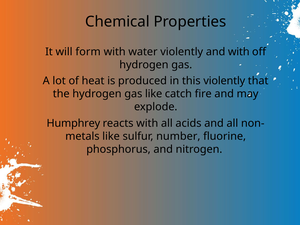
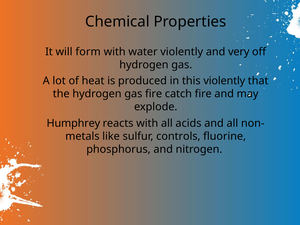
and with: with -> very
gas like: like -> fire
number: number -> controls
